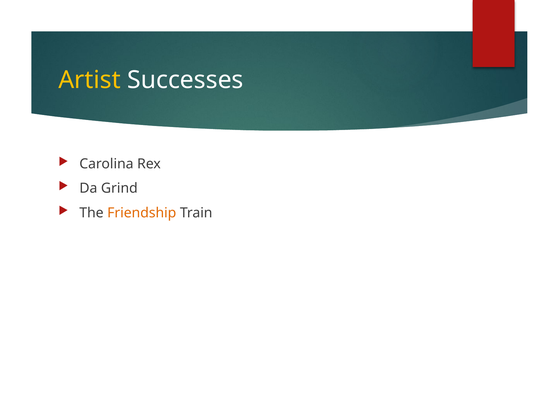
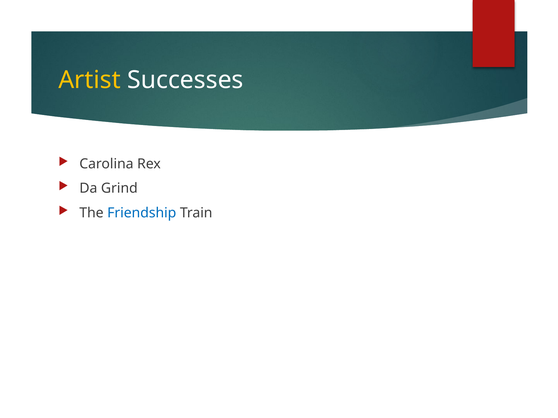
Friendship colour: orange -> blue
